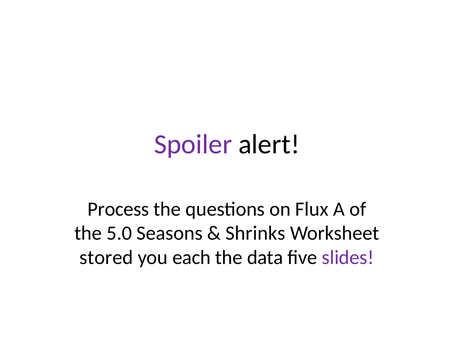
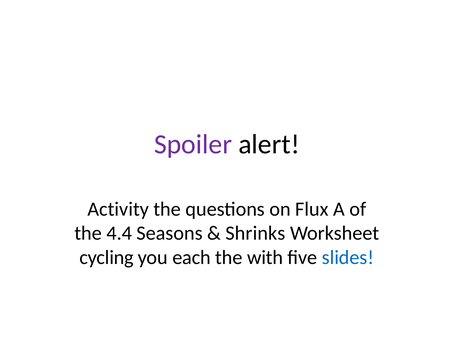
Process: Process -> Activity
5.0: 5.0 -> 4.4
stored: stored -> cycling
data: data -> with
slides colour: purple -> blue
